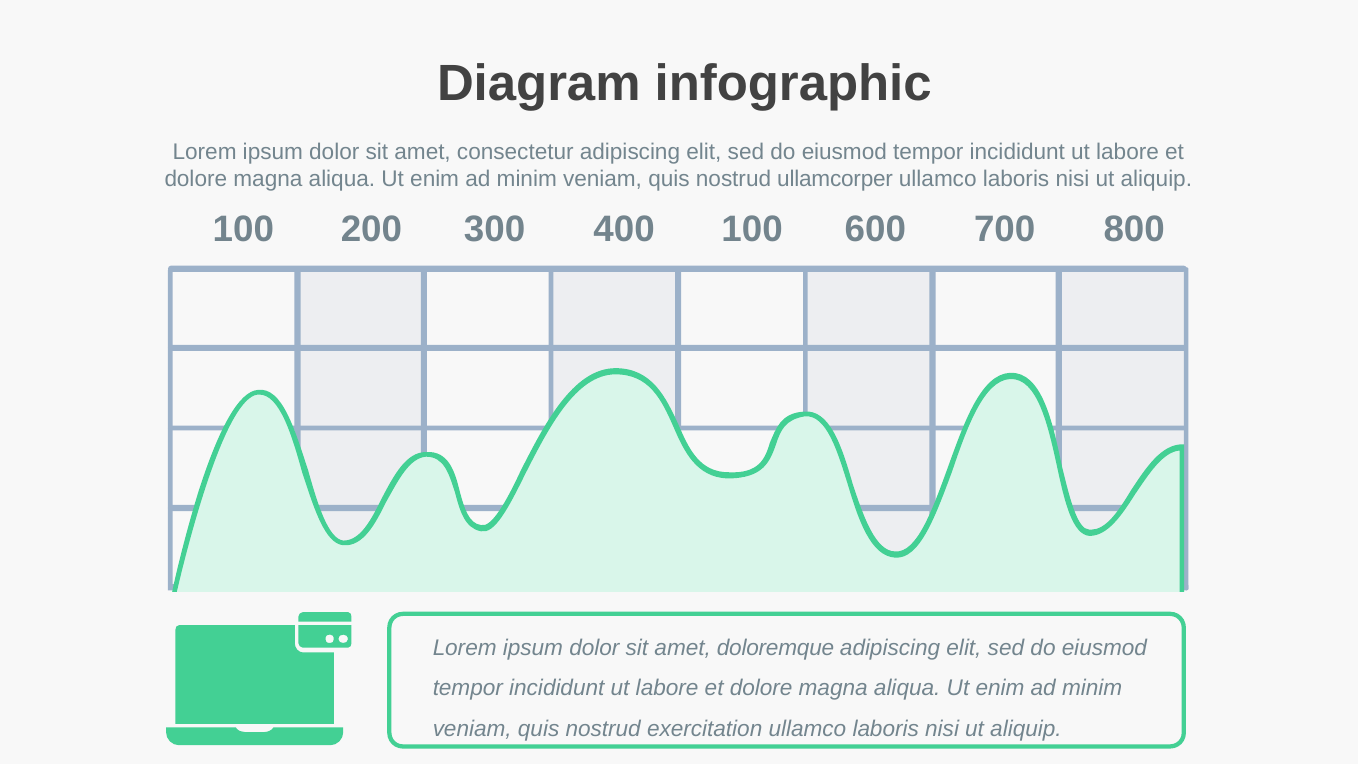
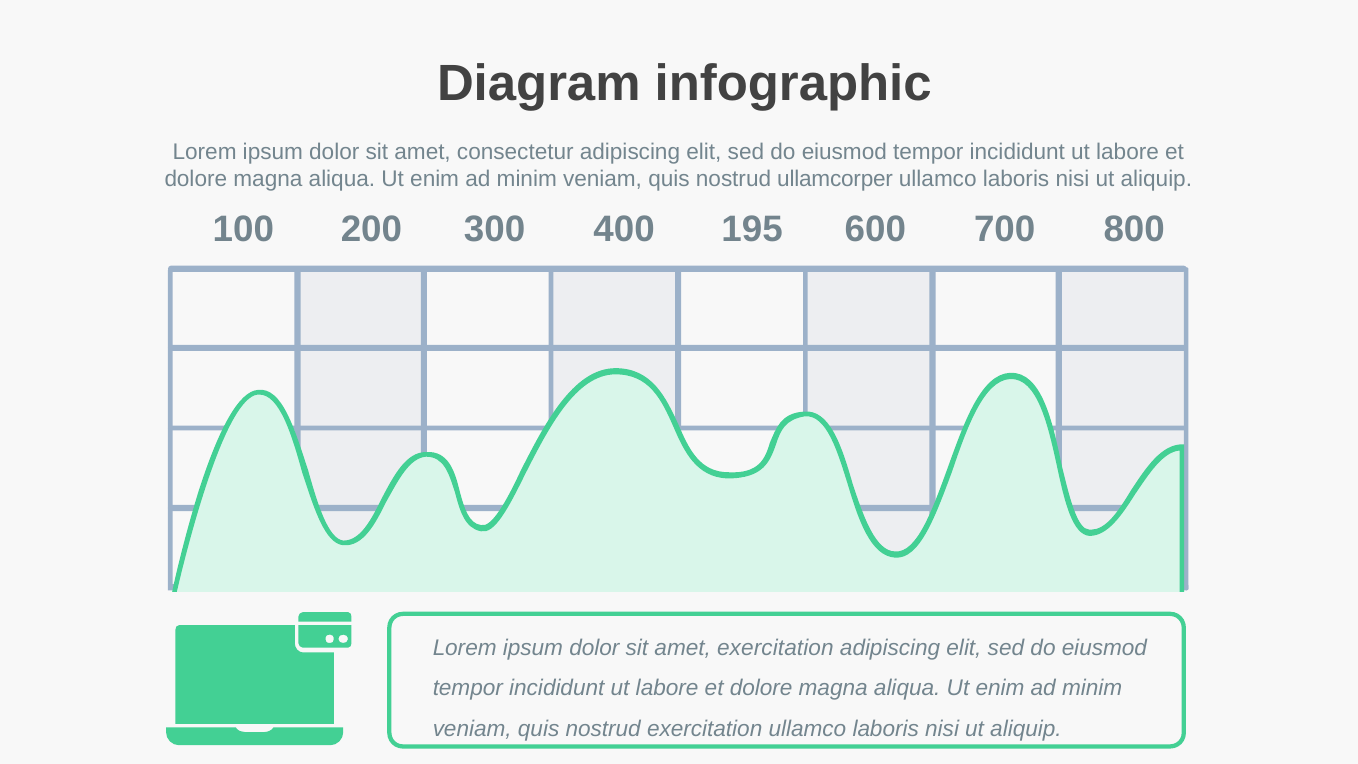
400 100: 100 -> 195
amet doloremque: doloremque -> exercitation
